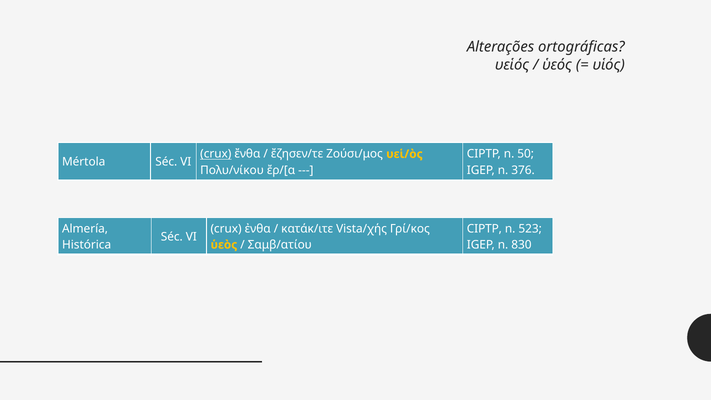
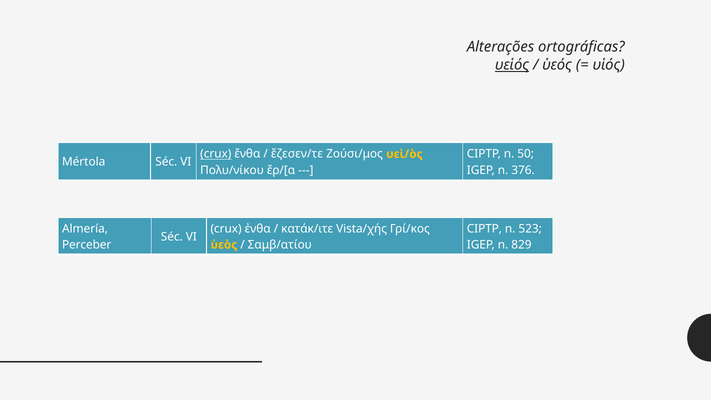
υεἱός underline: none -> present
ἔζησεν/τε: ἔζησεν/τε -> ἔζεσεν/τε
Histórica: Histórica -> Perceber
830: 830 -> 829
